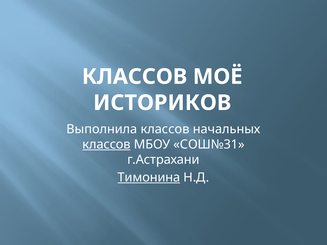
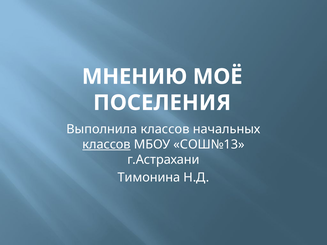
КЛАССОВ at (135, 77): КЛАССОВ -> МНЕНИЮ
ИСТОРИКОВ: ИСТОРИКОВ -> ПОСЕЛЕНИЯ
СОШ№31: СОШ№31 -> СОШ№13
Тимонина underline: present -> none
